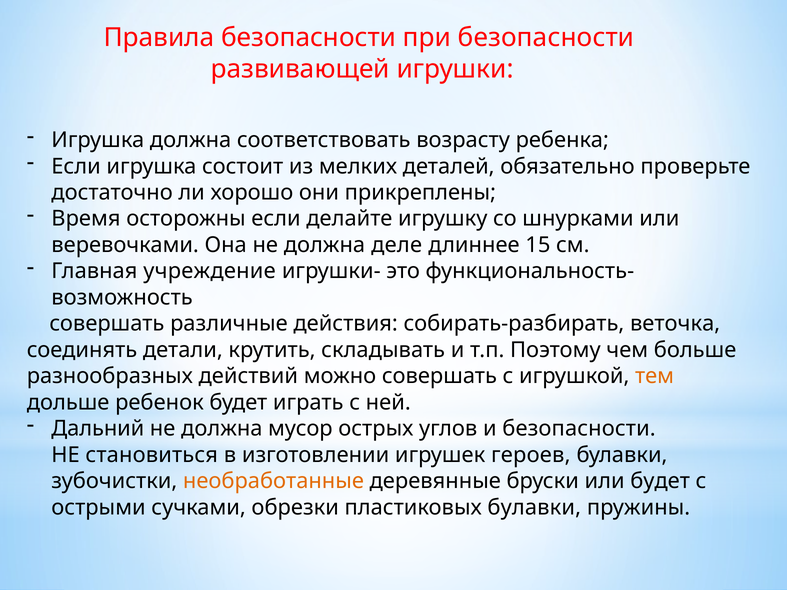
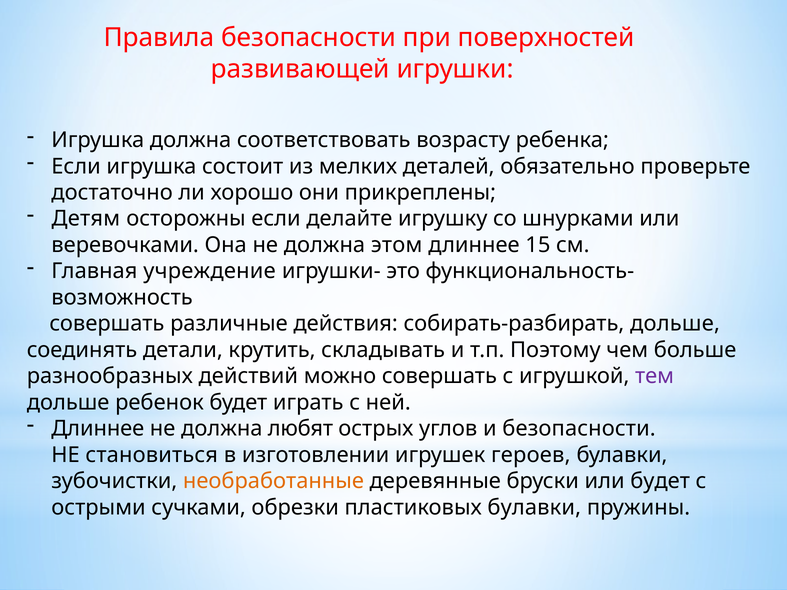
при безопасности: безопасности -> поверхностей
Время: Время -> Детям
деле: деле -> этом
собирать-разбирать веточка: веточка -> дольше
тем colour: orange -> purple
Дальний at (98, 429): Дальний -> Длиннее
мусор: мусор -> любят
